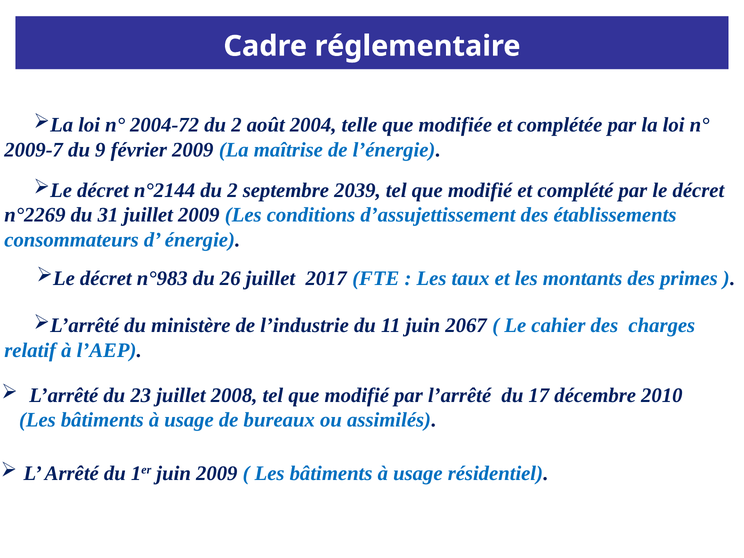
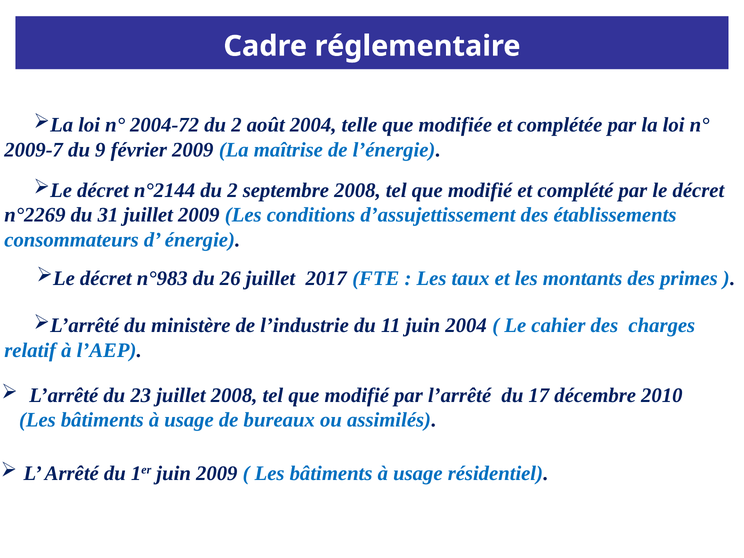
septembre 2039: 2039 -> 2008
juin 2067: 2067 -> 2004
